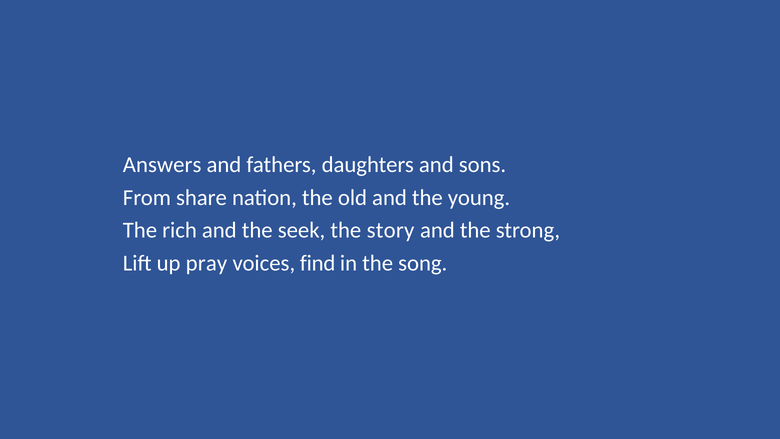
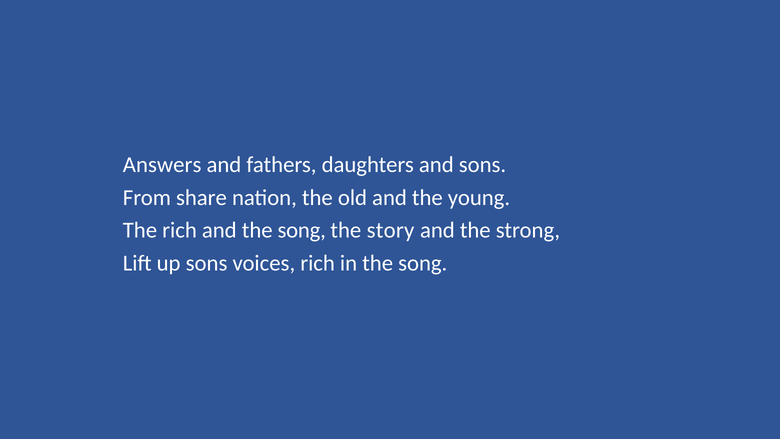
and the seek: seek -> song
up pray: pray -> sons
voices find: find -> rich
